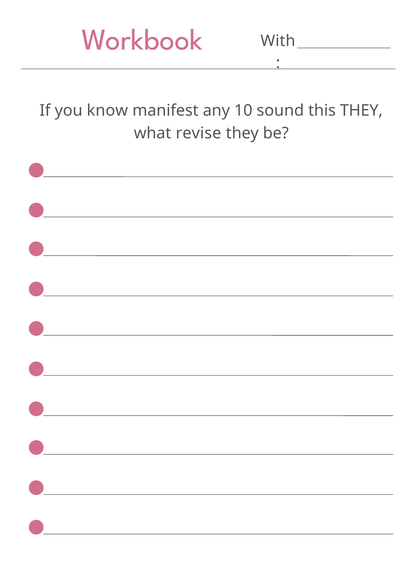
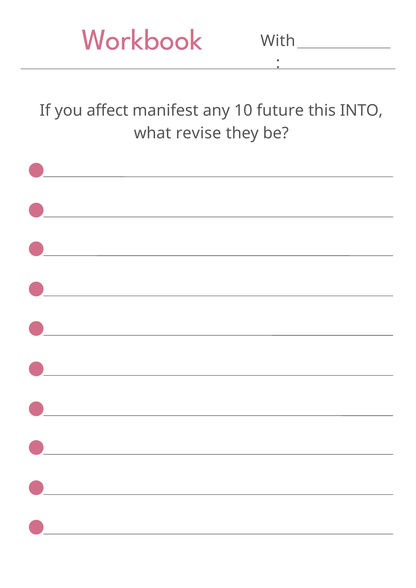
know: know -> affect
sound: sound -> future
this THEY: THEY -> INTO
